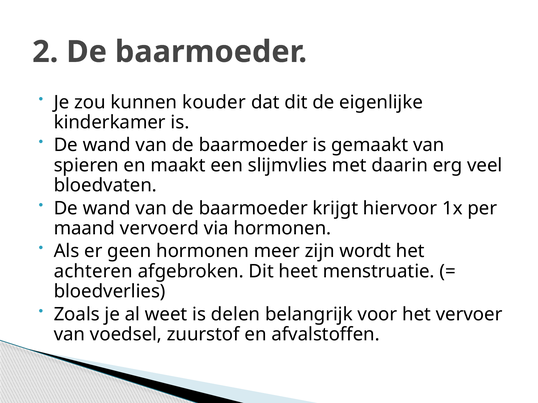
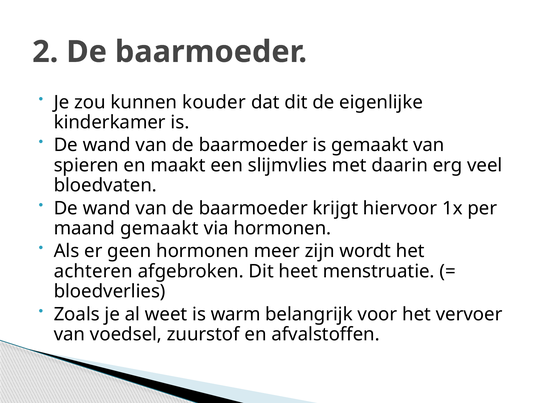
maand vervoerd: vervoerd -> gemaakt
delen: delen -> warm
